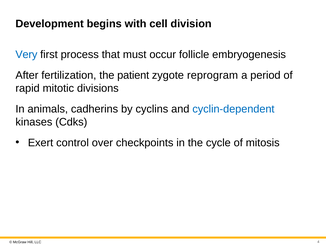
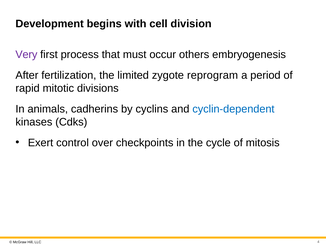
Very colour: blue -> purple
follicle: follicle -> others
patient: patient -> limited
